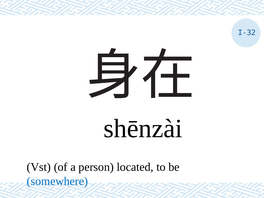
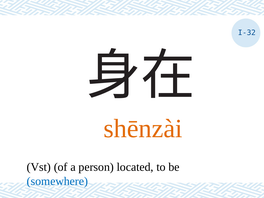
shēnzài colour: black -> orange
